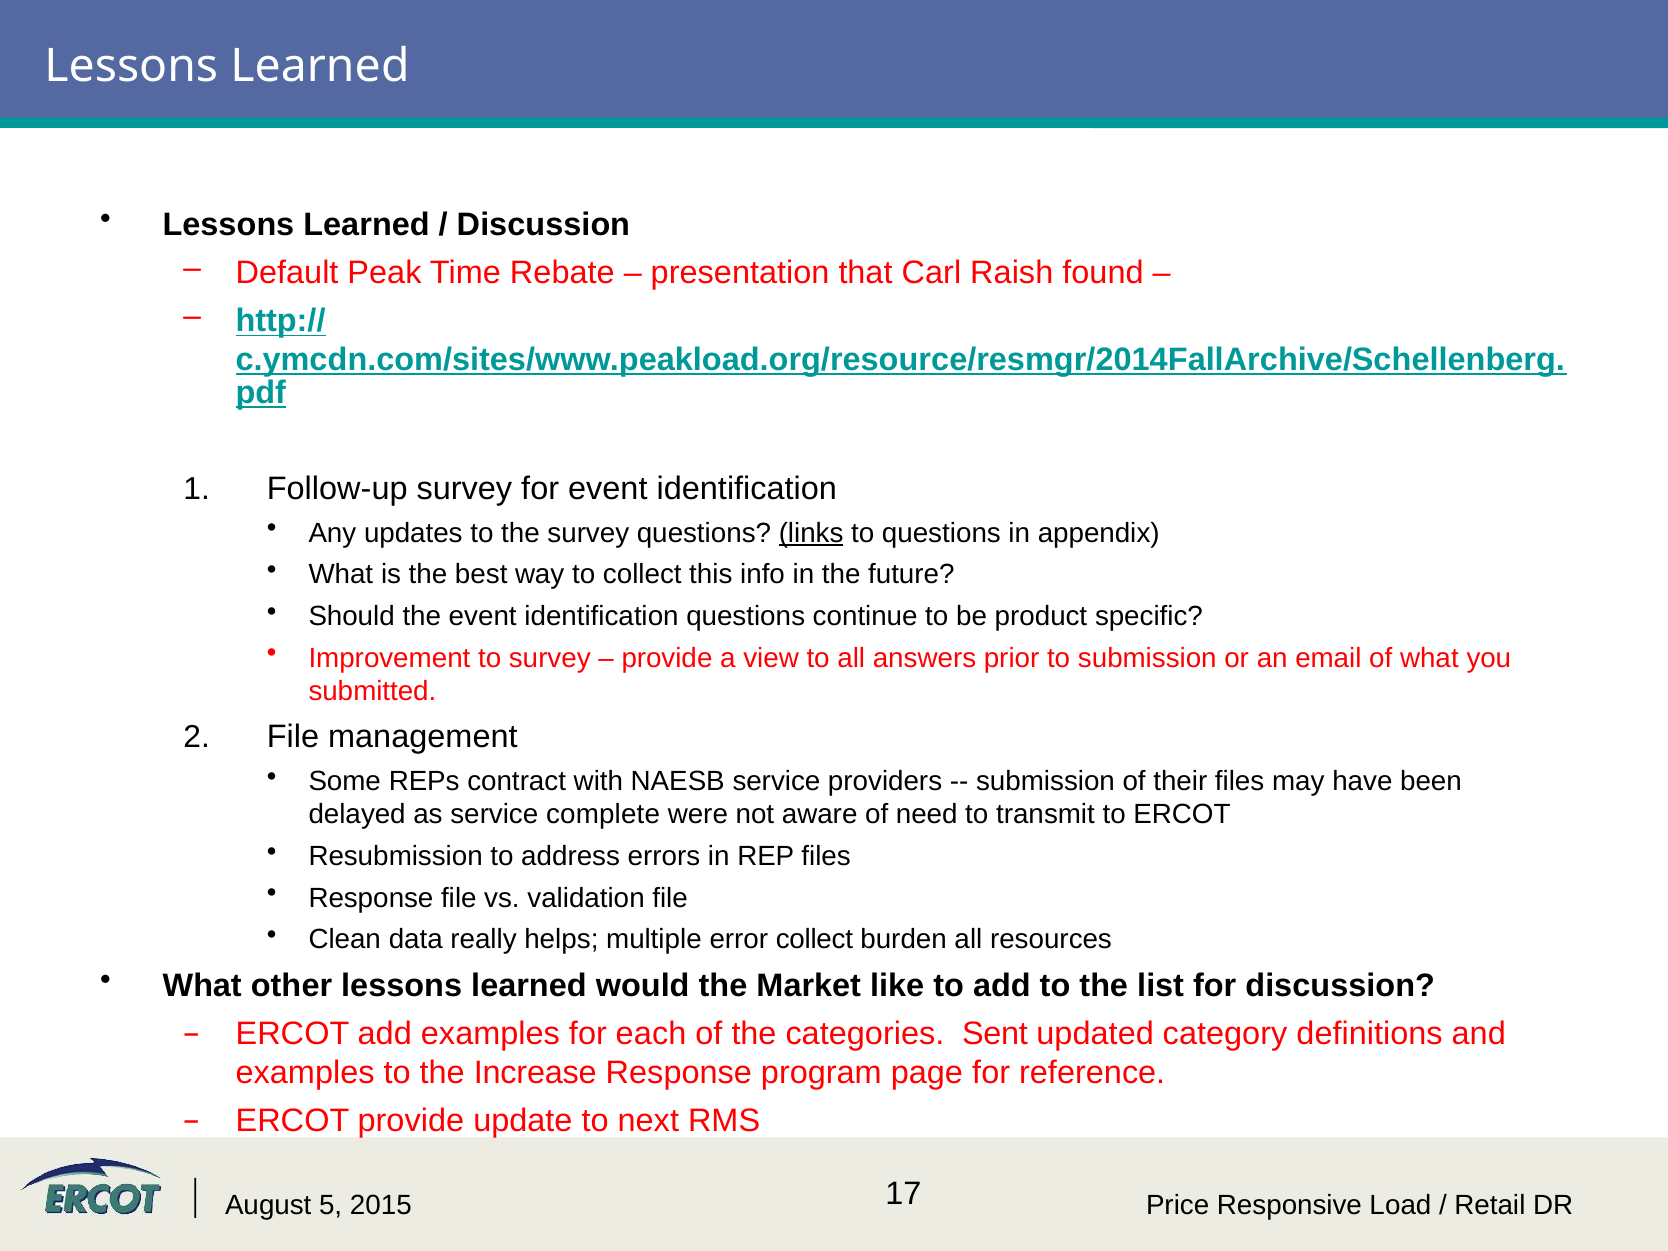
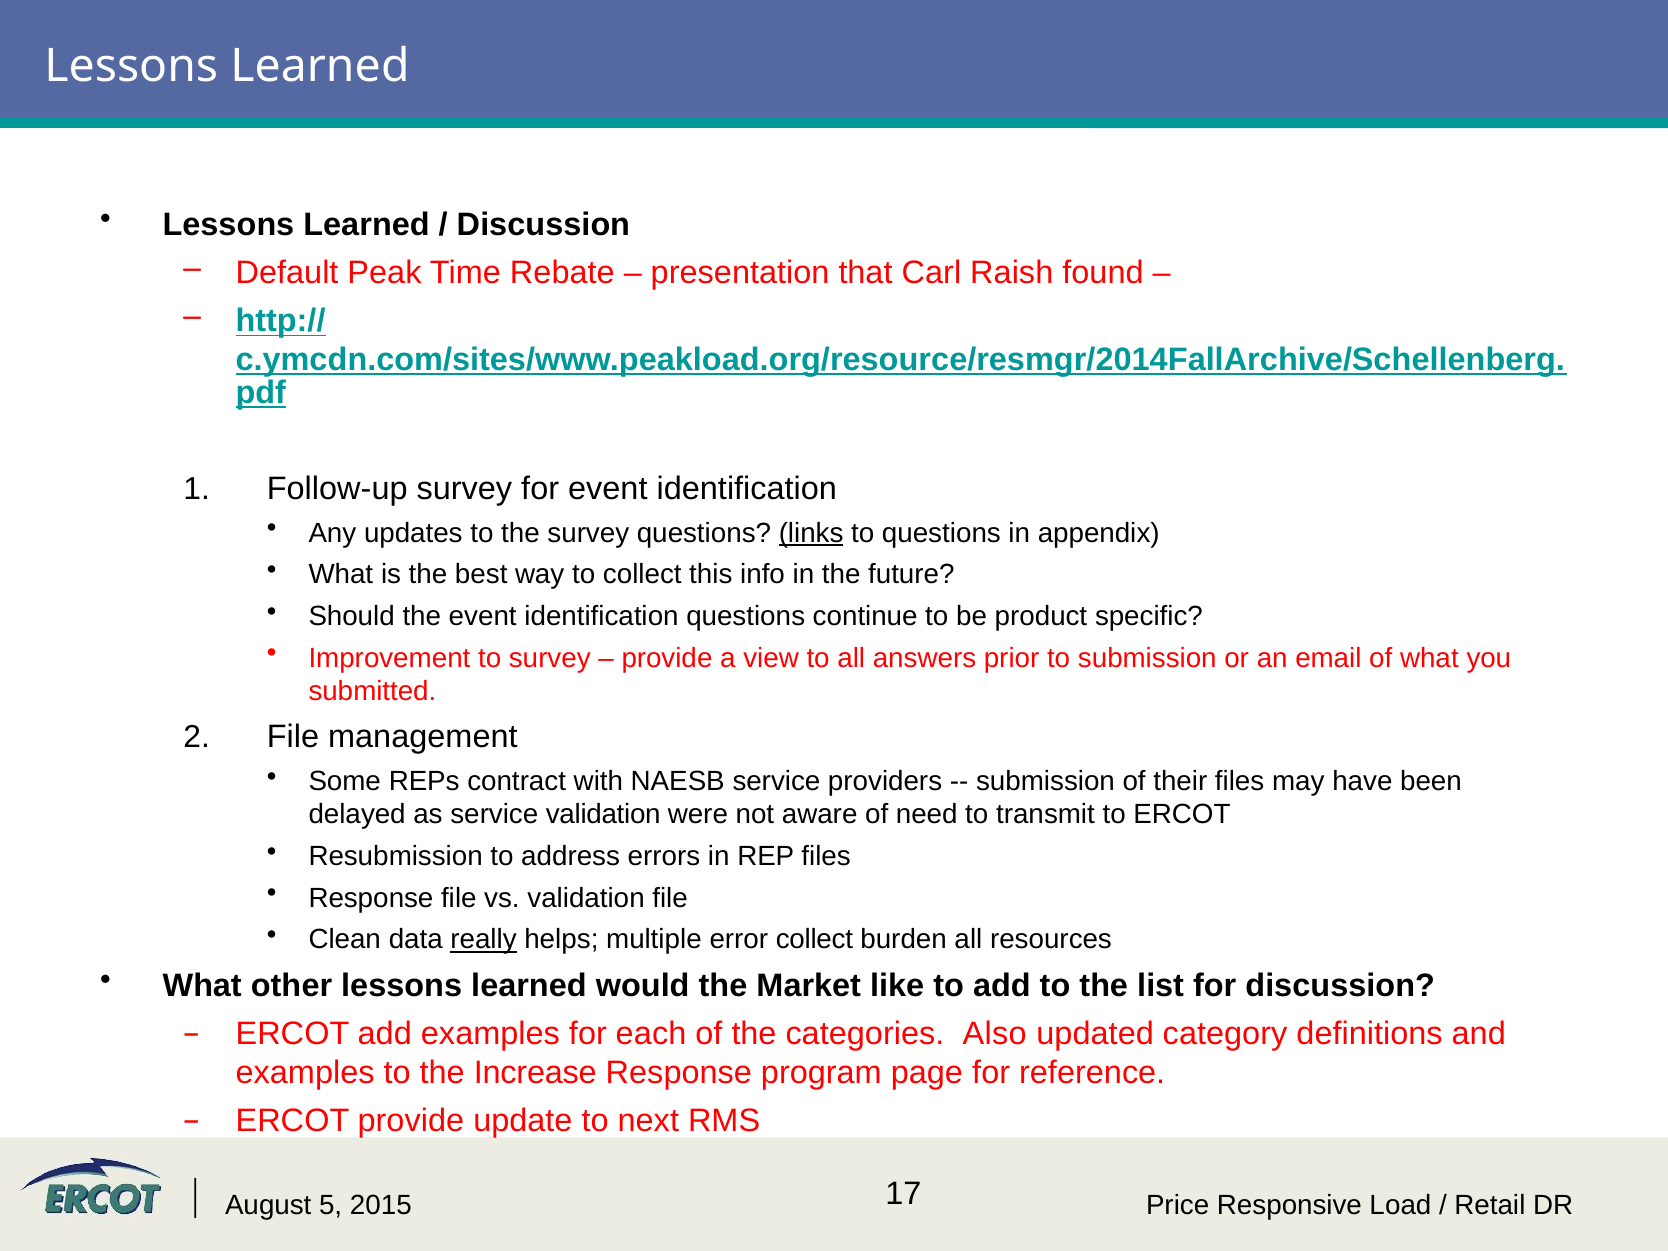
service complete: complete -> validation
really underline: none -> present
Sent: Sent -> Also
